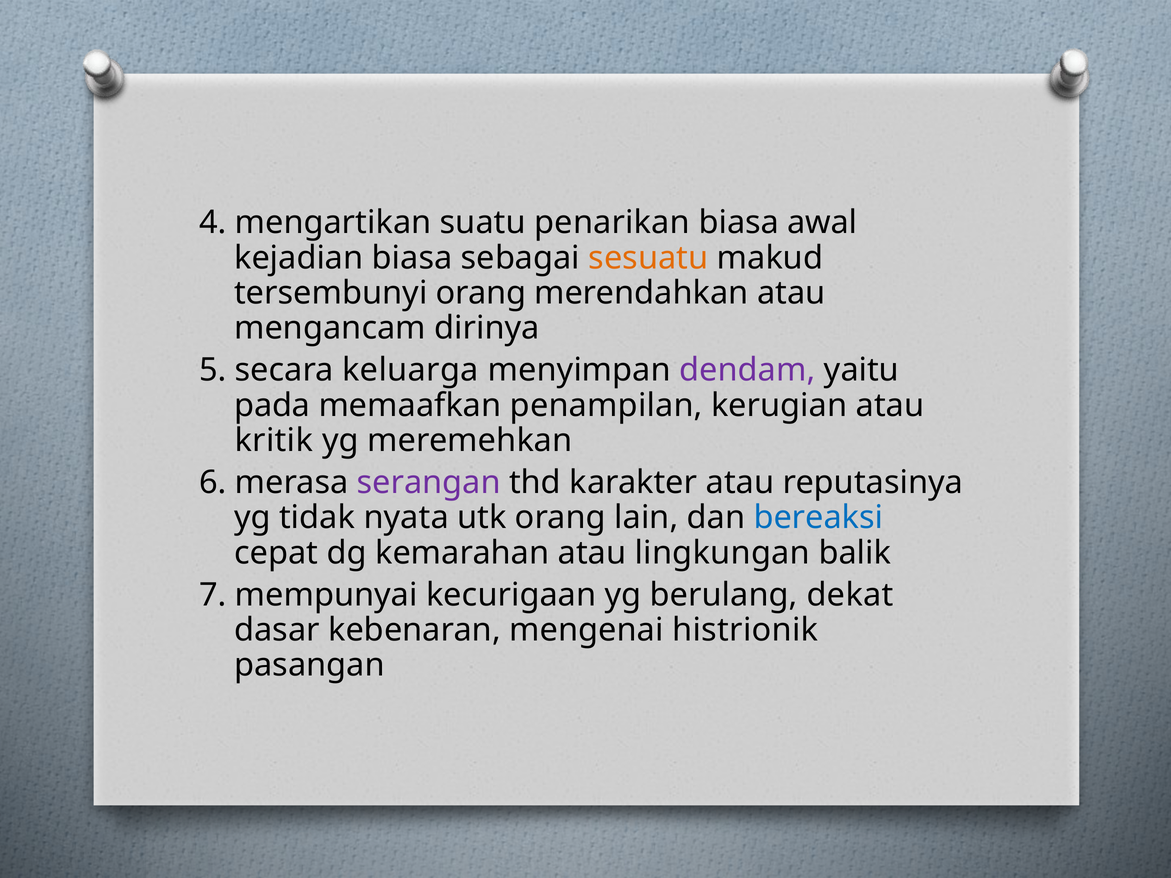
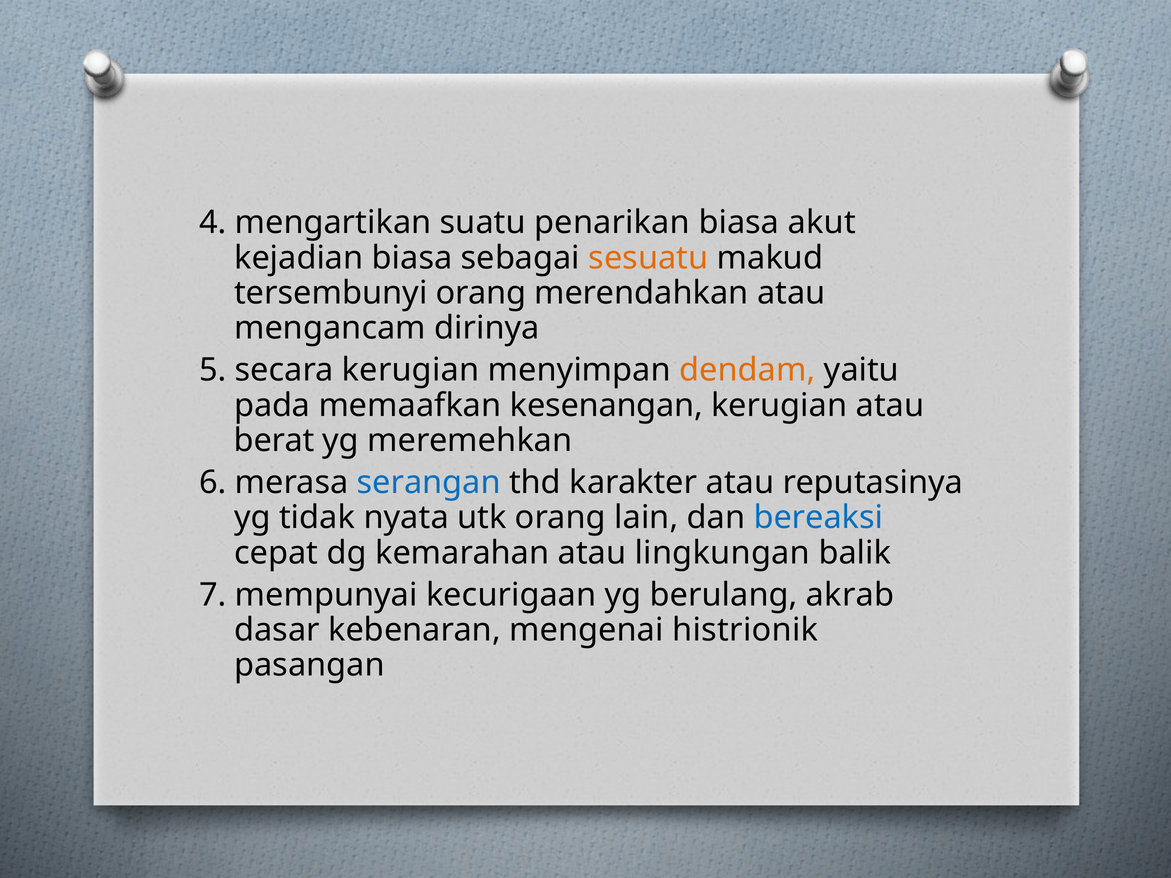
awal: awal -> akut
secara keluarga: keluarga -> kerugian
dendam colour: purple -> orange
penampilan: penampilan -> kesenangan
kritik: kritik -> berat
serangan colour: purple -> blue
dekat: dekat -> akrab
